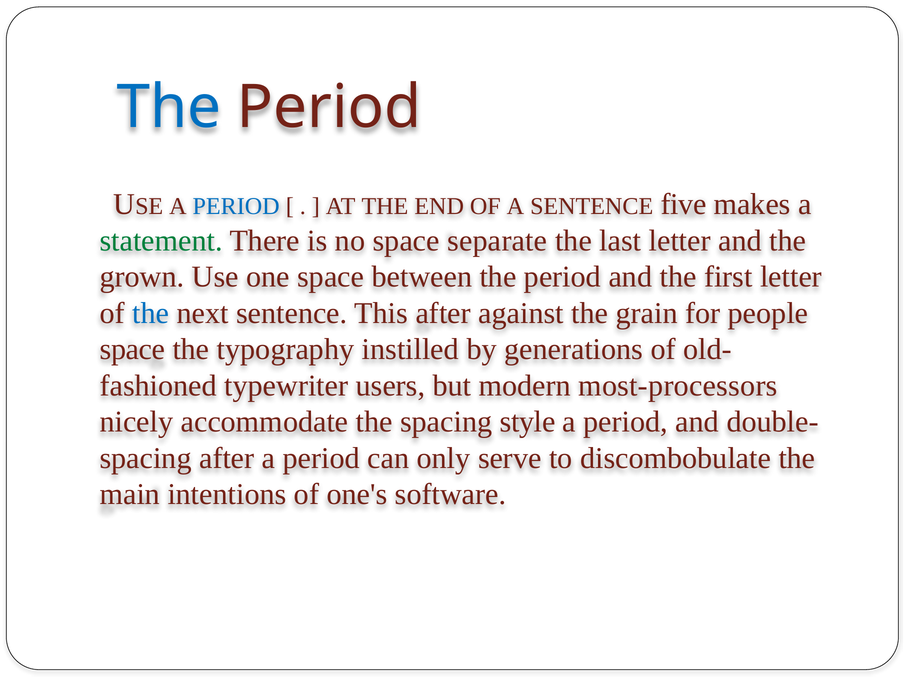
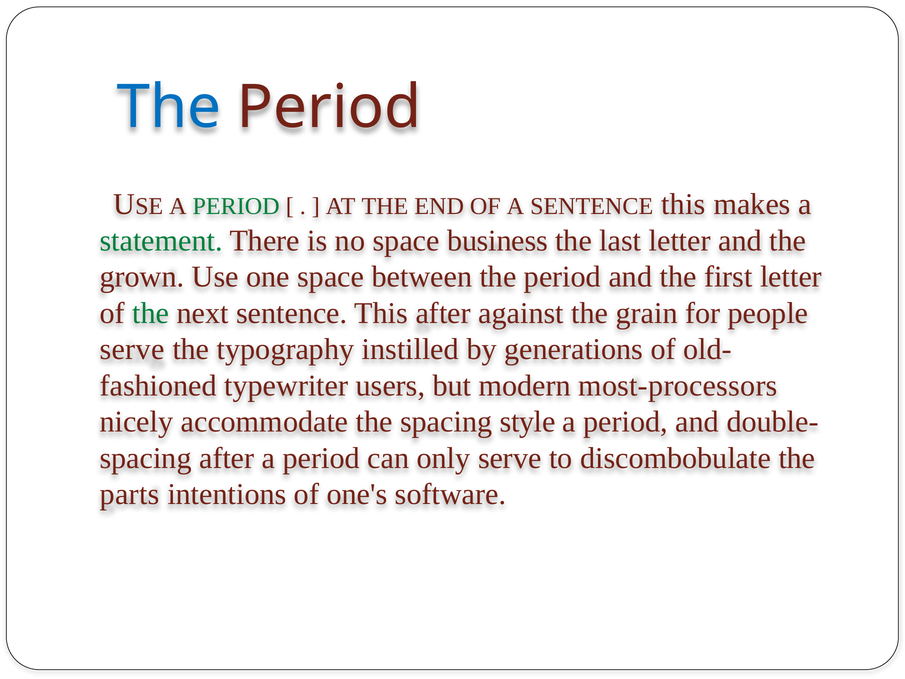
PERIOD at (236, 206) colour: blue -> green
A SENTENCE five: five -> this
separate: separate -> business
the at (151, 313) colour: blue -> green
space at (132, 349): space -> serve
main: main -> parts
